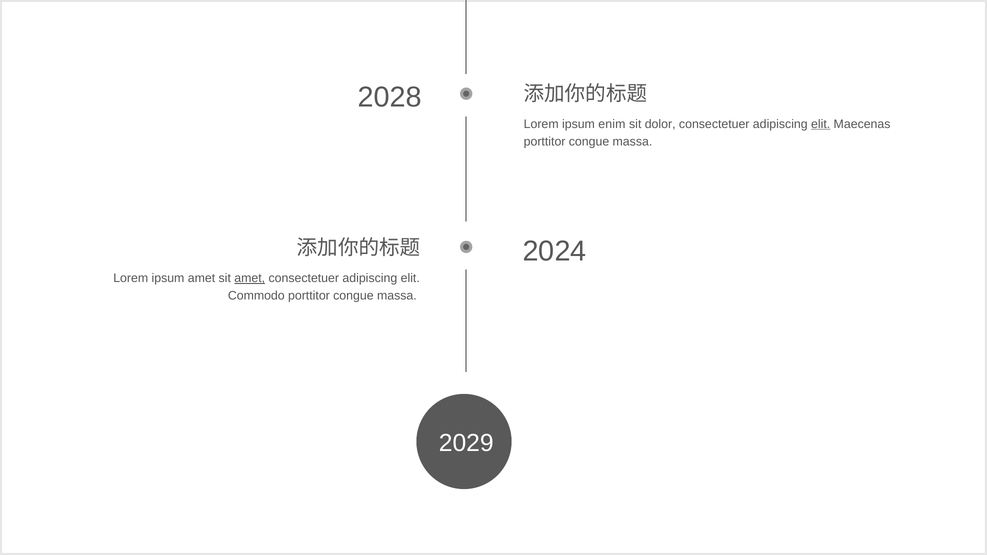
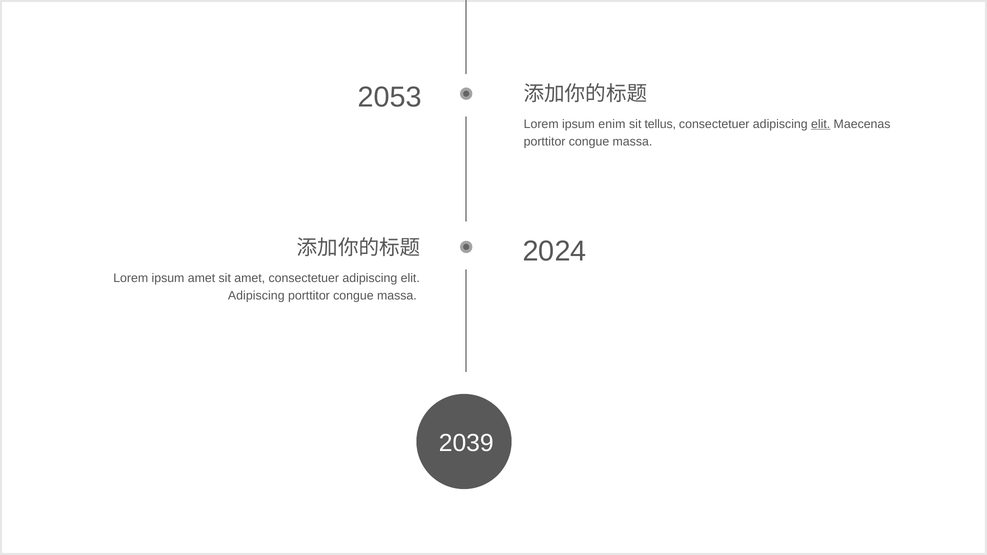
2028: 2028 -> 2053
dolor: dolor -> tellus
amet at (250, 278) underline: present -> none
Commodo at (256, 296): Commodo -> Adipiscing
2029: 2029 -> 2039
